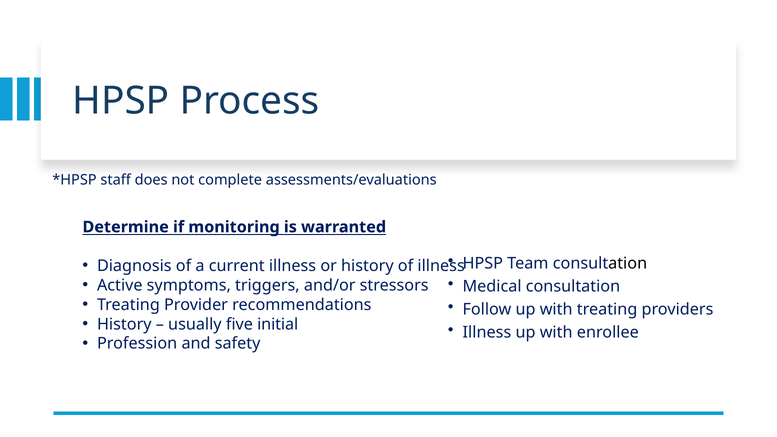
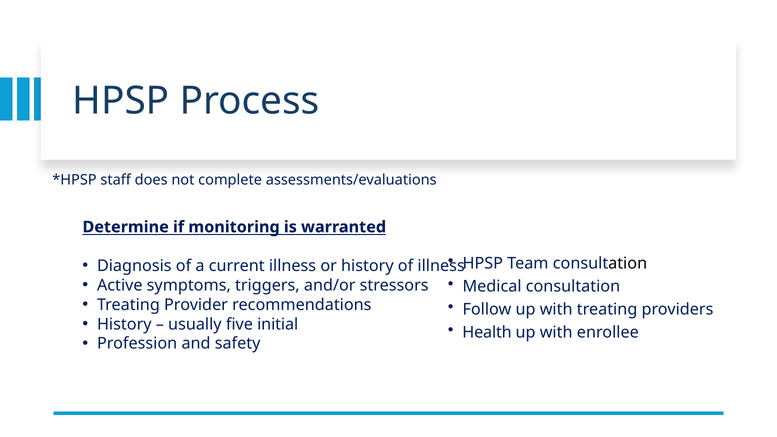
Illness at (487, 333): Illness -> Health
